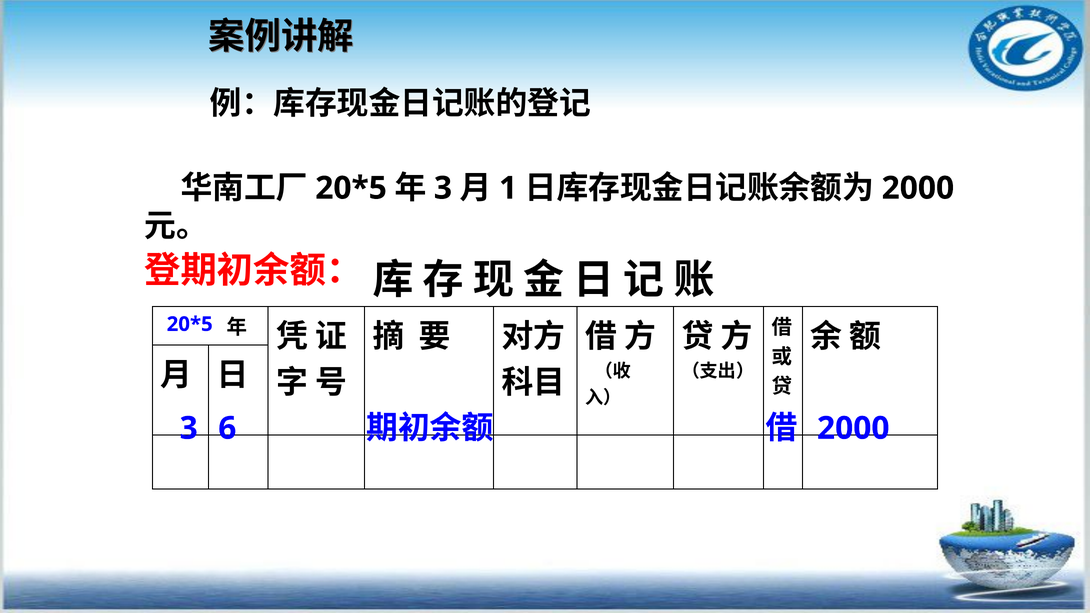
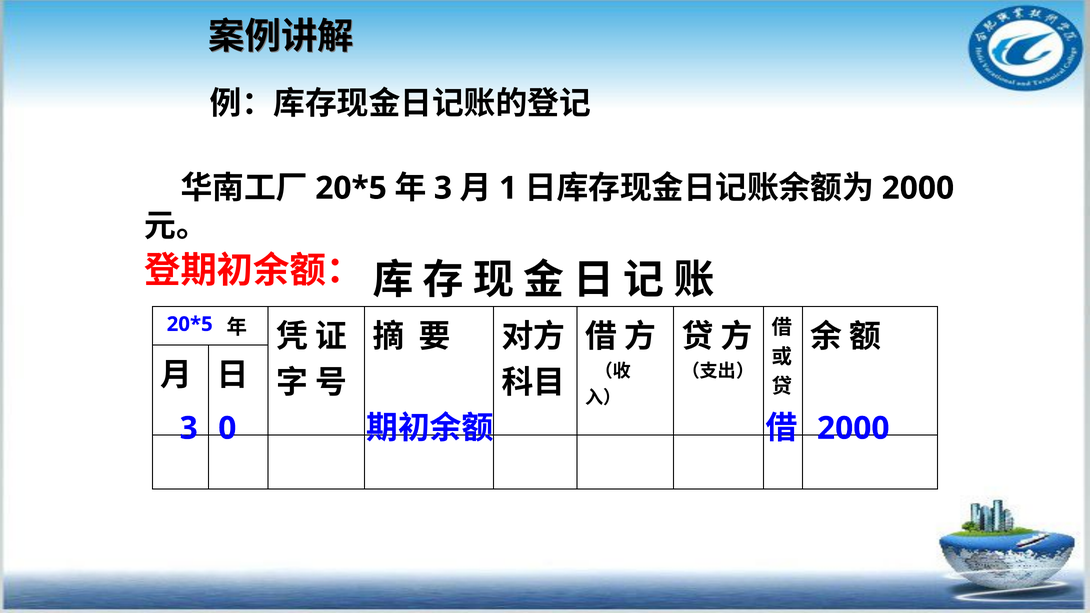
6: 6 -> 0
